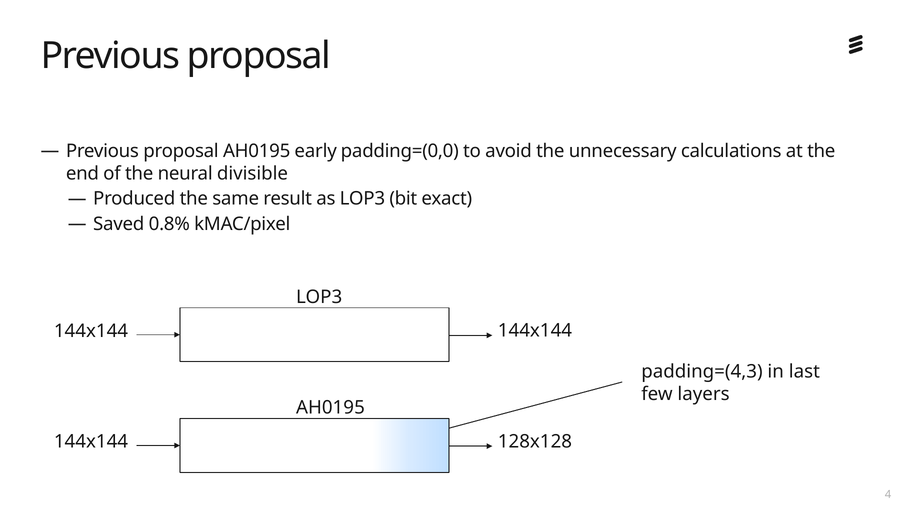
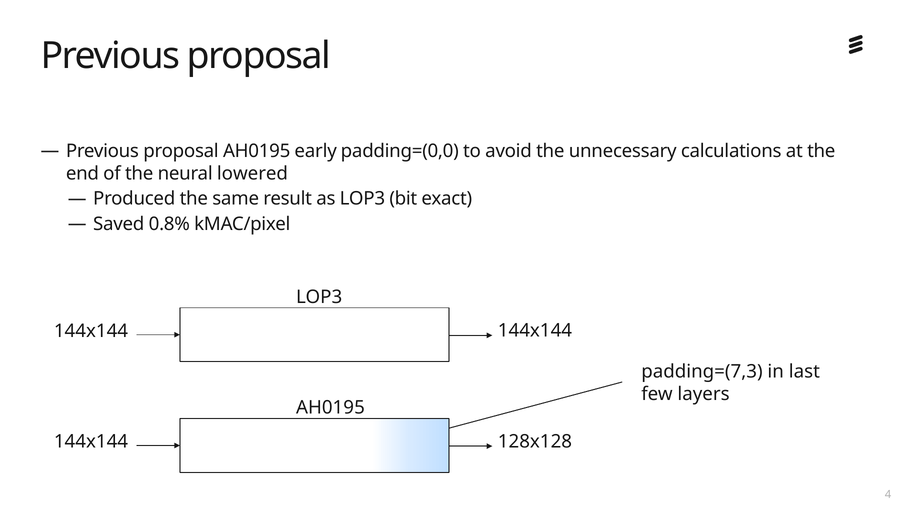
divisible: divisible -> lowered
padding=(4,3: padding=(4,3 -> padding=(7,3
